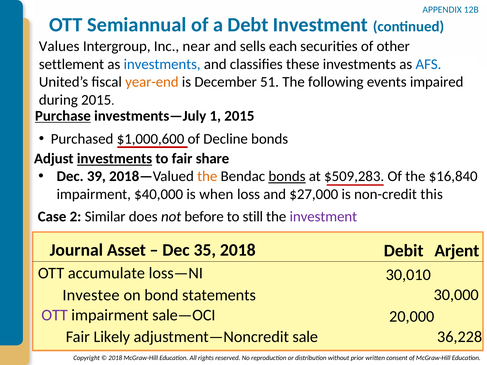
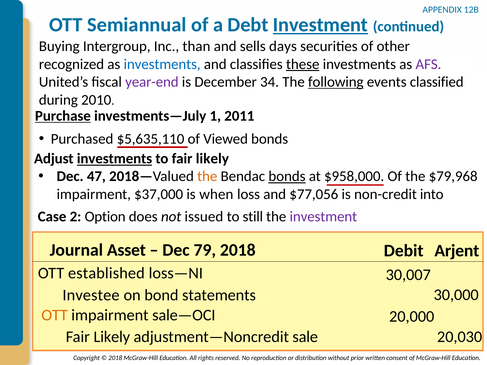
Investment at (320, 25) underline: none -> present
Values: Values -> Buying
near: near -> than
each: each -> days
settlement: settlement -> recognized
these underline: none -> present
AFS colour: blue -> purple
year-end colour: orange -> purple
51: 51 -> 34
following underline: none -> present
impaired: impaired -> classified
during 2015: 2015 -> 2010
1 2015: 2015 -> 2011
$1,000,600: $1,000,600 -> $5,635,110
Decline: Decline -> Viewed
to fair share: share -> likely
39: 39 -> 47
$509,283: $509,283 -> $958,000
$16,840: $16,840 -> $79,968
$40,000: $40,000 -> $37,000
$27,000: $27,000 -> $77,056
this: this -> into
Similar: Similar -> Option
before: before -> issued
35: 35 -> 79
accumulate: accumulate -> established
30,010: 30,010 -> 30,007
OTT at (55, 315) colour: purple -> orange
36,228: 36,228 -> 20,030
